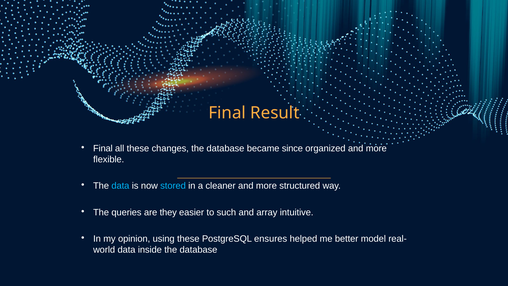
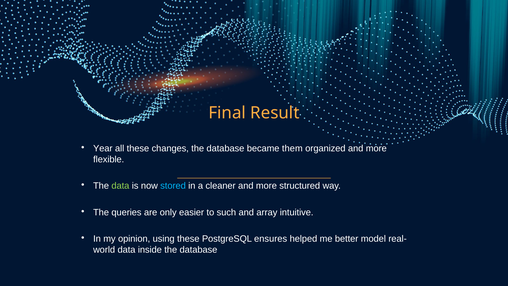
Final at (103, 148): Final -> Year
since: since -> them
data at (120, 186) colour: light blue -> light green
they: they -> only
